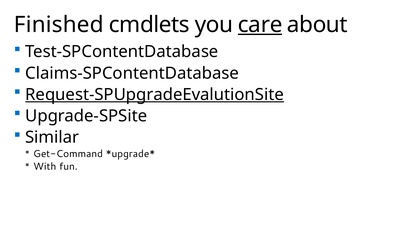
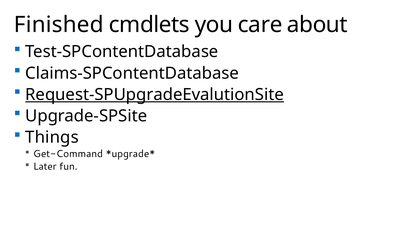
care underline: present -> none
Similar: Similar -> Things
With: With -> Later
